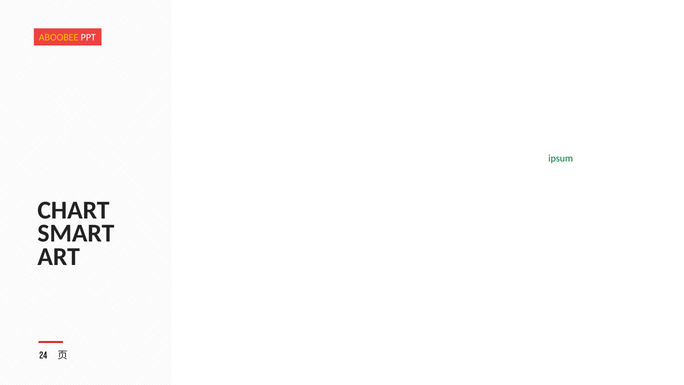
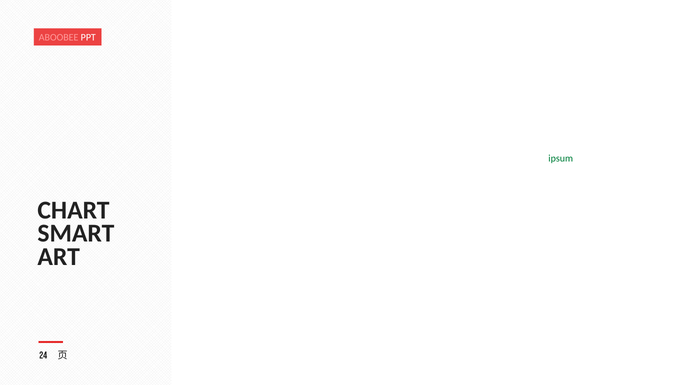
ABOOBEE colour: yellow -> pink
